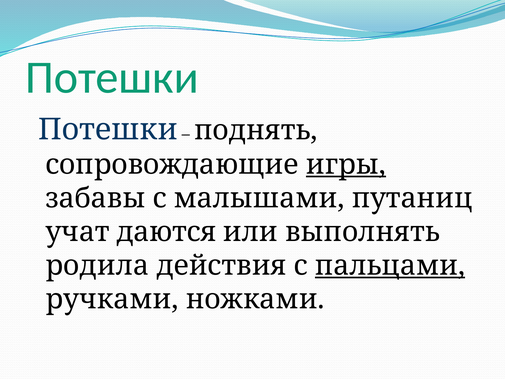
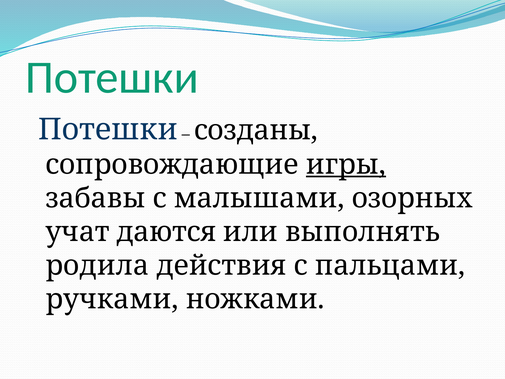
поднять: поднять -> созданы
путаниц: путаниц -> озорных
пальцами underline: present -> none
